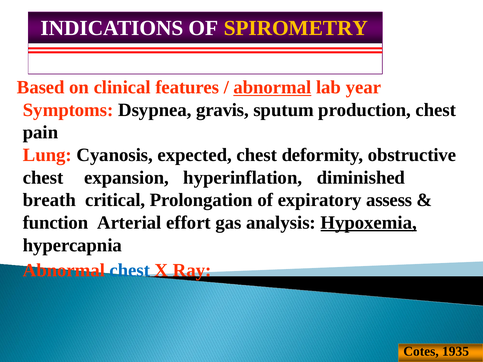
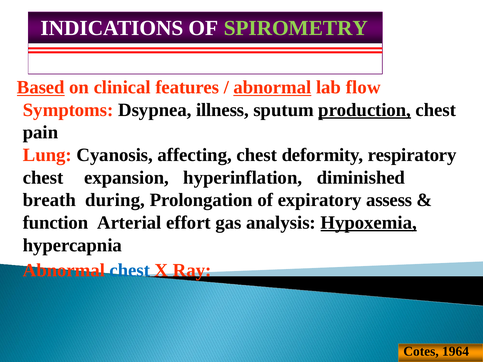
SPIROMETRY colour: yellow -> light green
Based underline: none -> present
year: year -> flow
gravis: gravis -> illness
production underline: none -> present
expected: expected -> affecting
obstructive: obstructive -> respiratory
critical: critical -> during
1935: 1935 -> 1964
